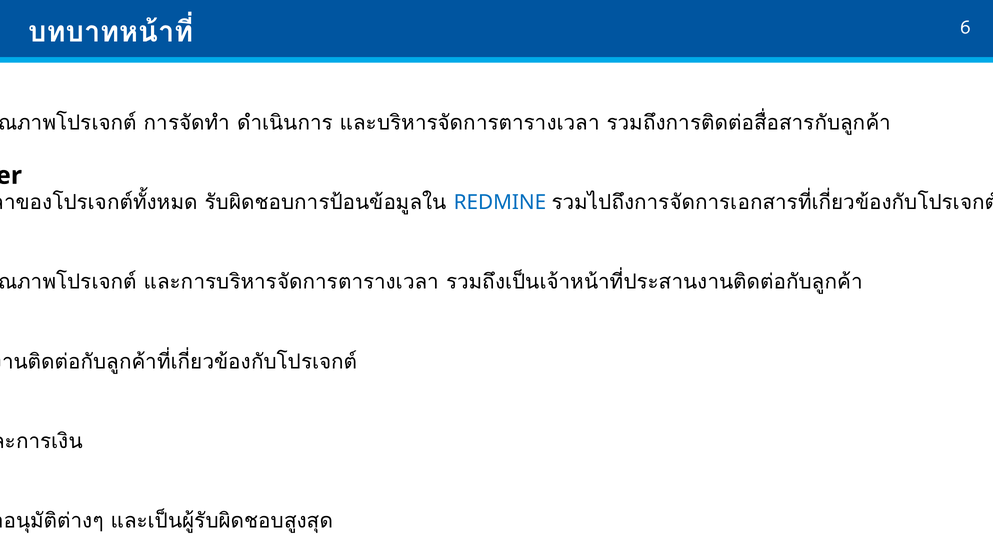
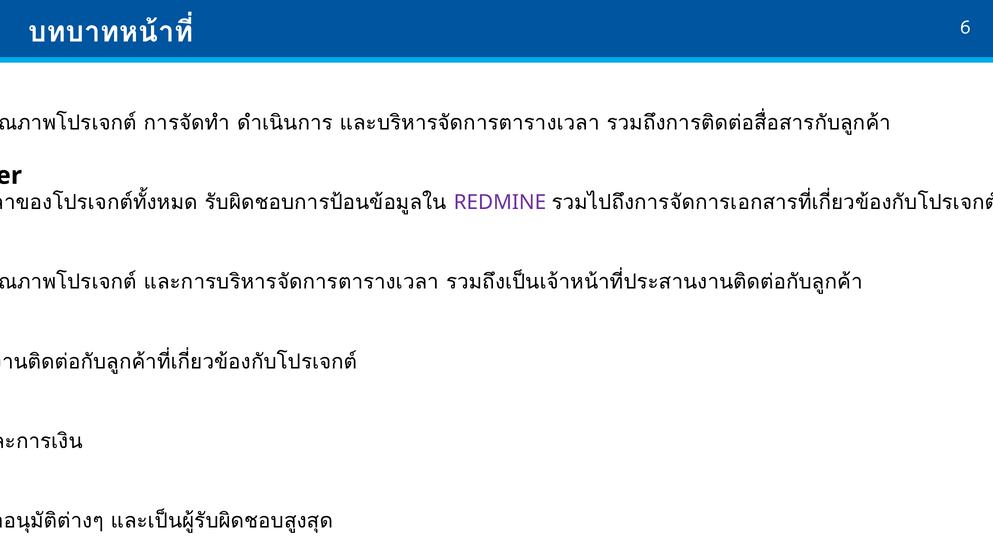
REDMINE colour: blue -> purple
